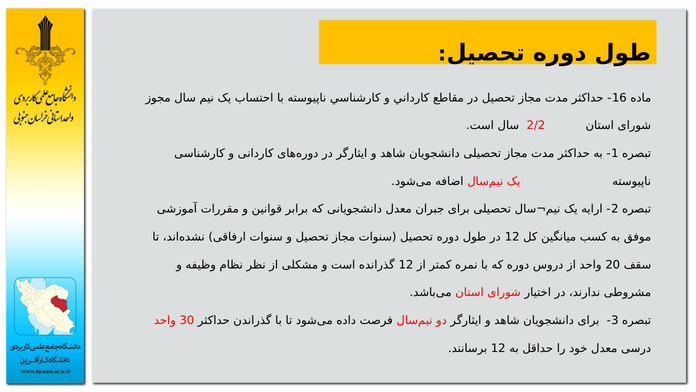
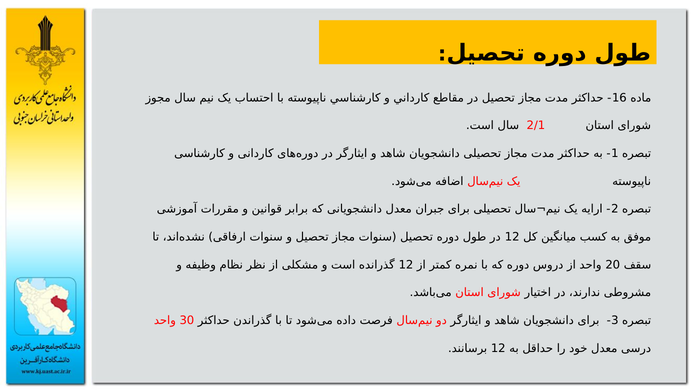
2/2: 2/2 -> 2/1
